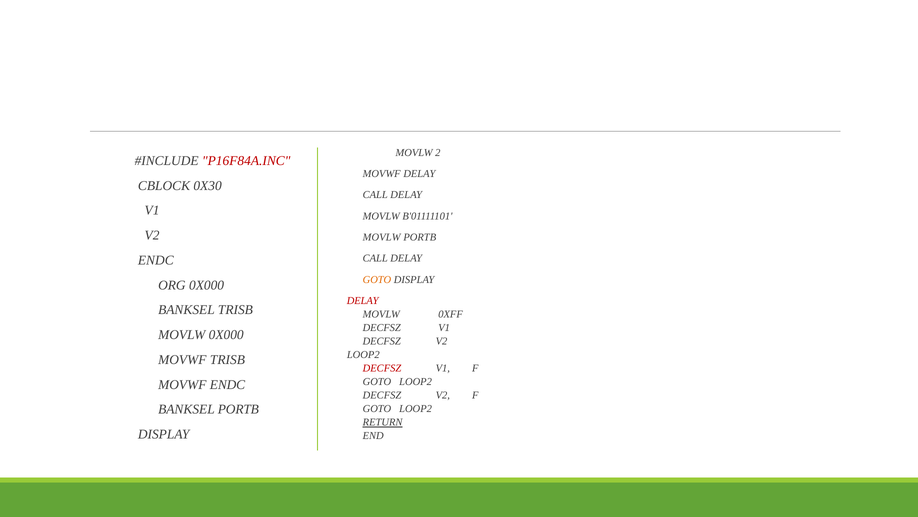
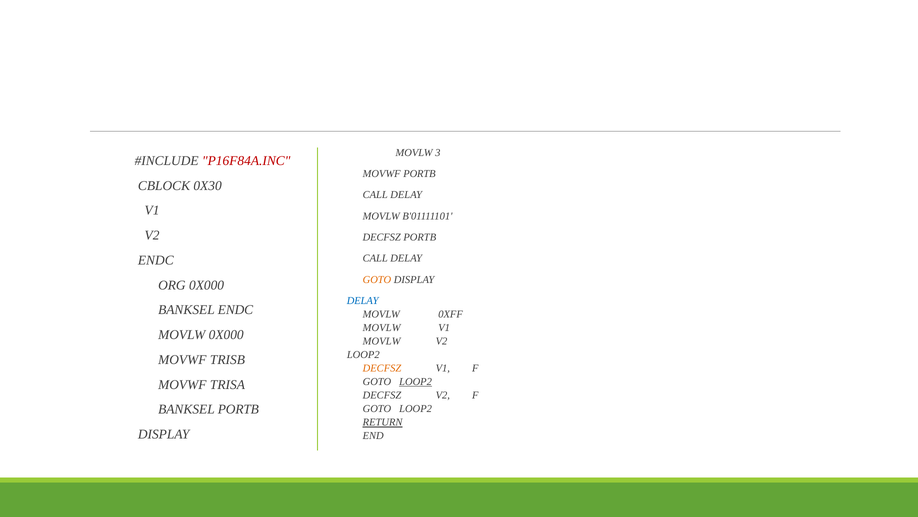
2: 2 -> 3
MOVWF DELAY: DELAY -> PORTB
MOVLW at (382, 237): MOVLW -> DECFSZ
DELAY at (363, 300) colour: red -> blue
BANKSEL TRISB: TRISB -> ENDC
DECFSZ at (382, 327): DECFSZ -> MOVLW
DECFSZ at (382, 341): DECFSZ -> MOVLW
DECFSZ at (382, 368) colour: red -> orange
LOOP2 at (416, 381) underline: none -> present
MOVWF ENDC: ENDC -> TRISA
